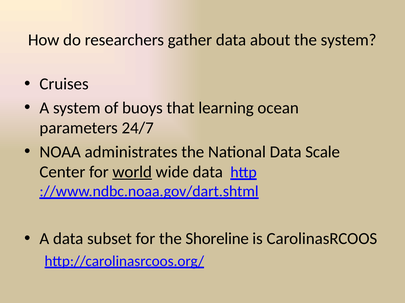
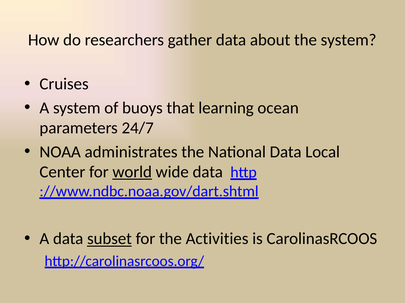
Scale: Scale -> Local
subset underline: none -> present
Shoreline: Shoreline -> Activities
